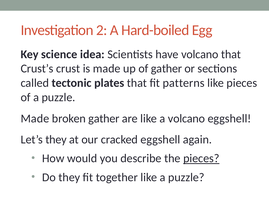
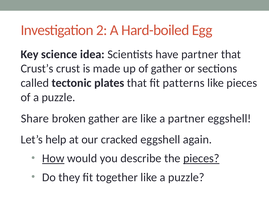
have volcano: volcano -> partner
Made at (35, 118): Made -> Share
a volcano: volcano -> partner
Let’s they: they -> help
How underline: none -> present
